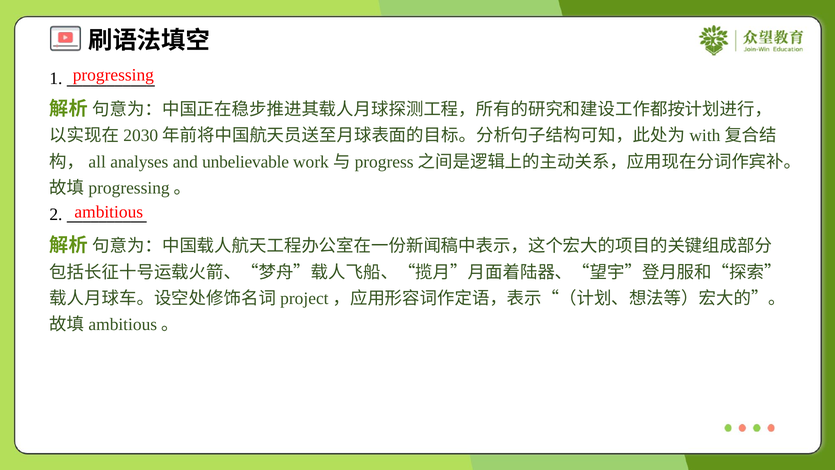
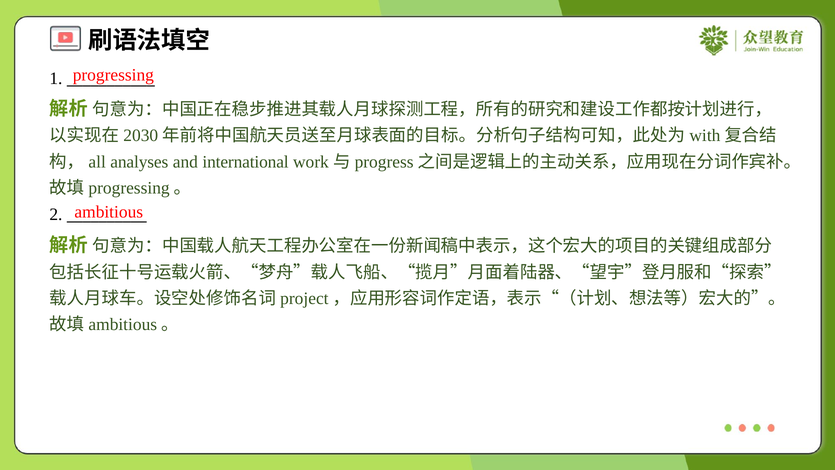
unbelievable: unbelievable -> international
